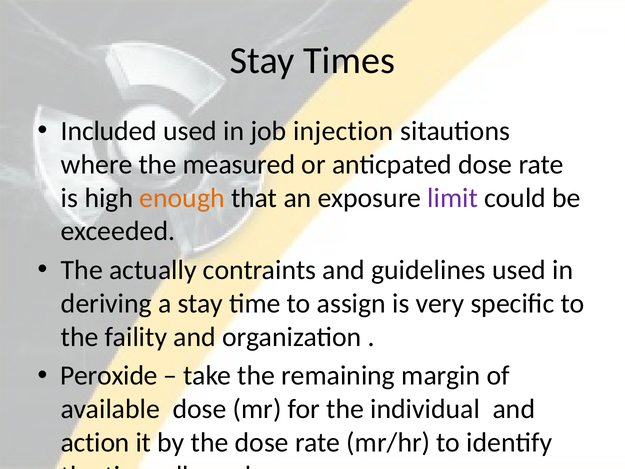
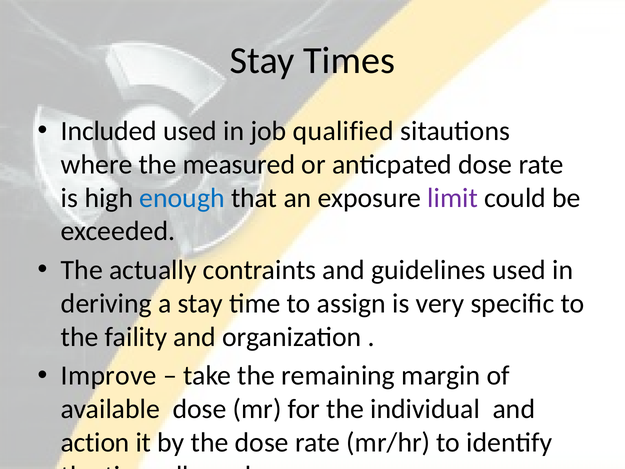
injection: injection -> qualified
enough colour: orange -> blue
Peroxide: Peroxide -> Improve
